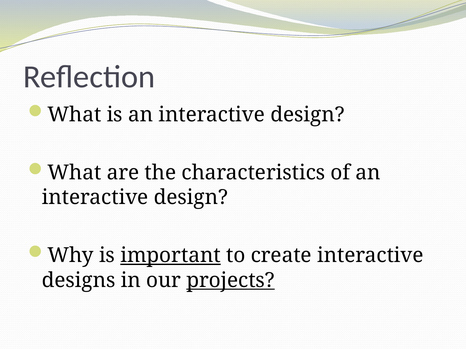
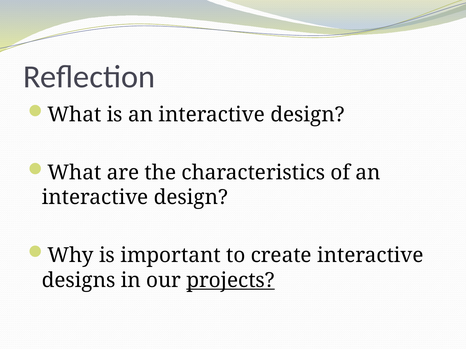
important underline: present -> none
